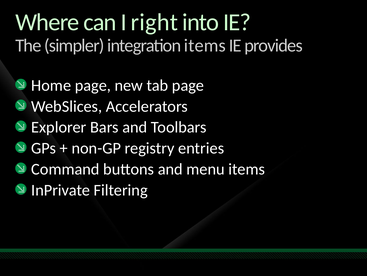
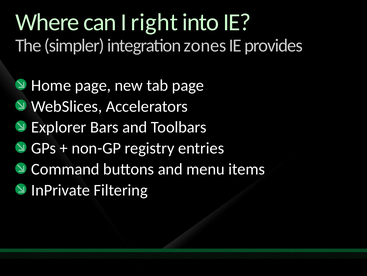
integration items: items -> zones
